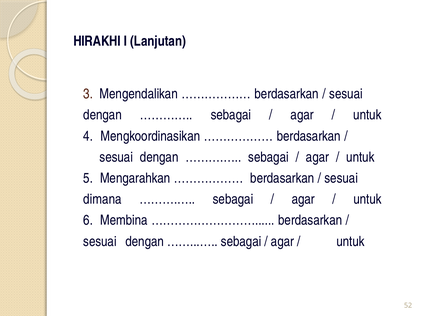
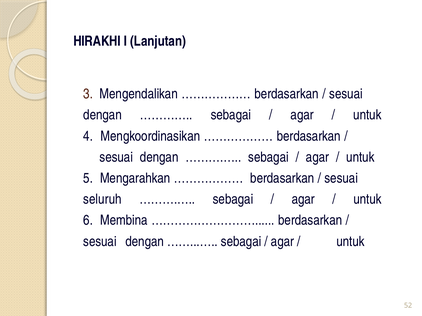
dimana: dimana -> seluruh
